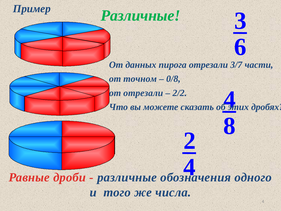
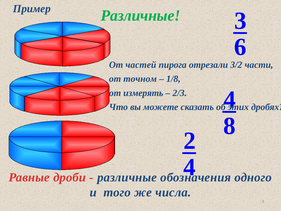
данных: данных -> частей
3/7: 3/7 -> 3/2
0/8: 0/8 -> 1/8
от отрезали: отрезали -> измерять
2/2: 2/2 -> 2/3
